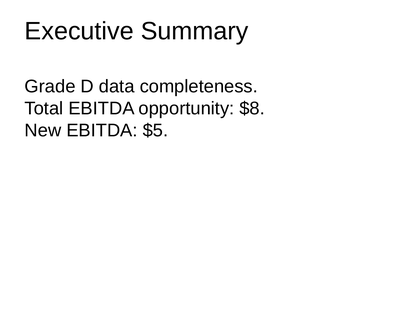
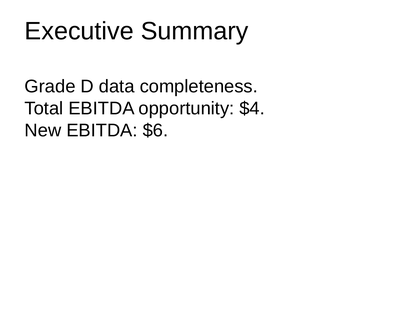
$8: $8 -> $4
$5: $5 -> $6
